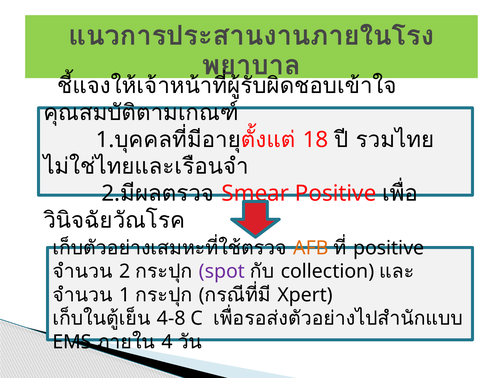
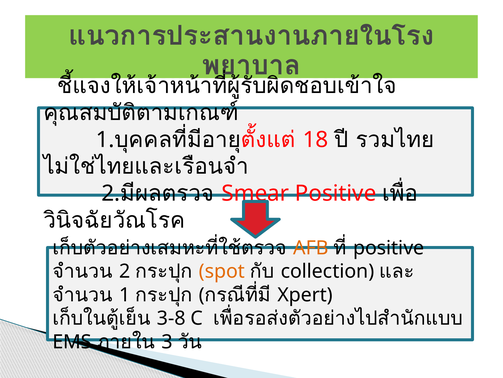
spot colour: purple -> orange
4-8: 4-8 -> 3-8
4: 4 -> 3
